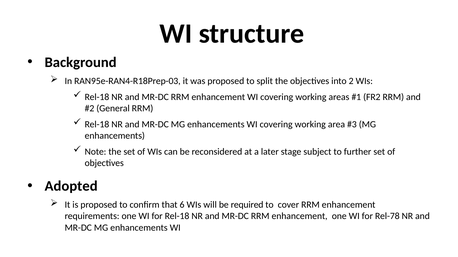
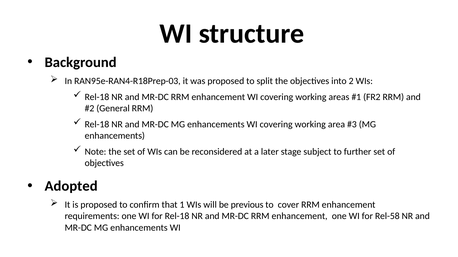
6: 6 -> 1
required: required -> previous
Rel-78: Rel-78 -> Rel-58
